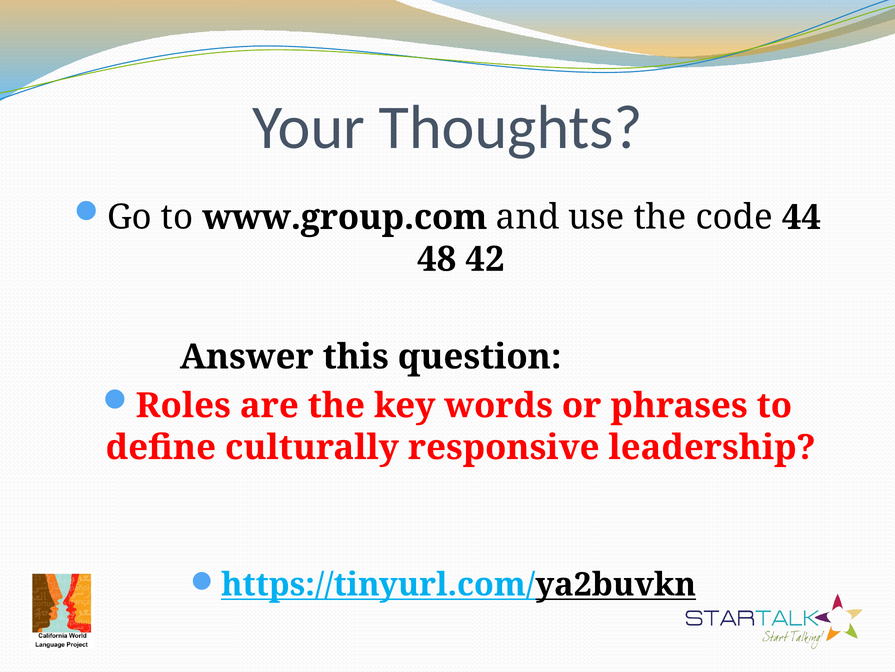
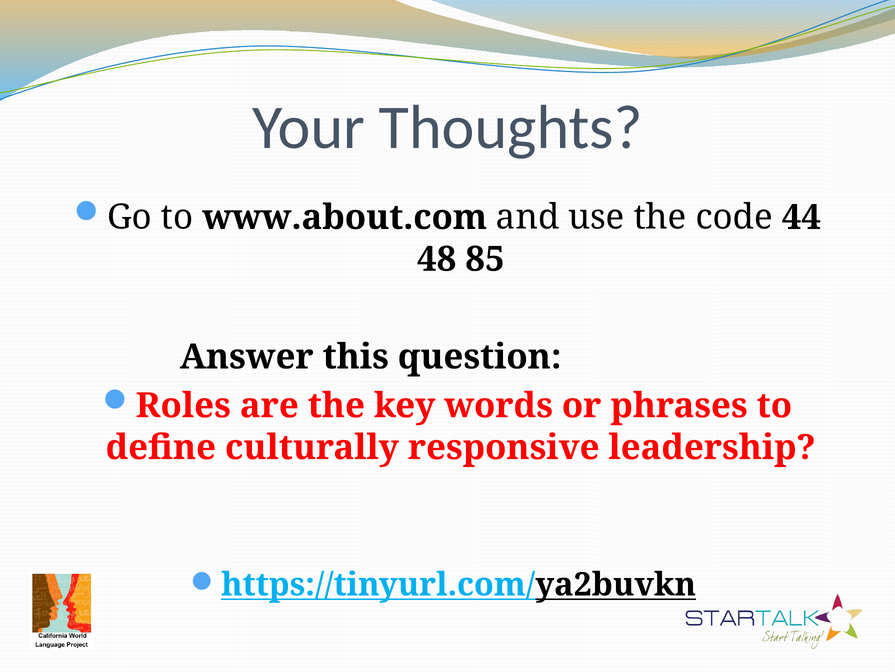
www.group.com: www.group.com -> www.about.com
42: 42 -> 85
